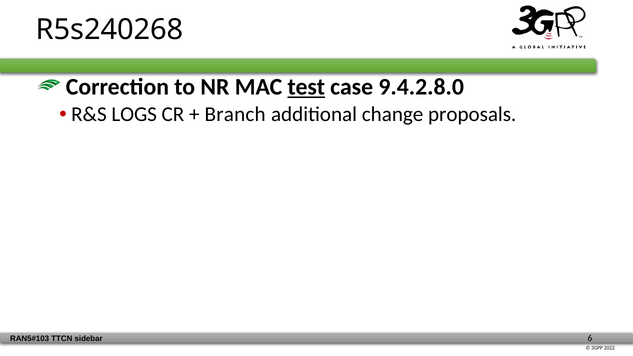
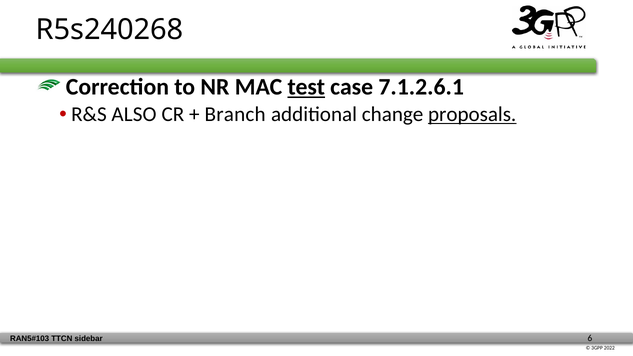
9.4.2.8.0: 9.4.2.8.0 -> 7.1.2.6.1
LOGS: LOGS -> ALSO
proposals underline: none -> present
